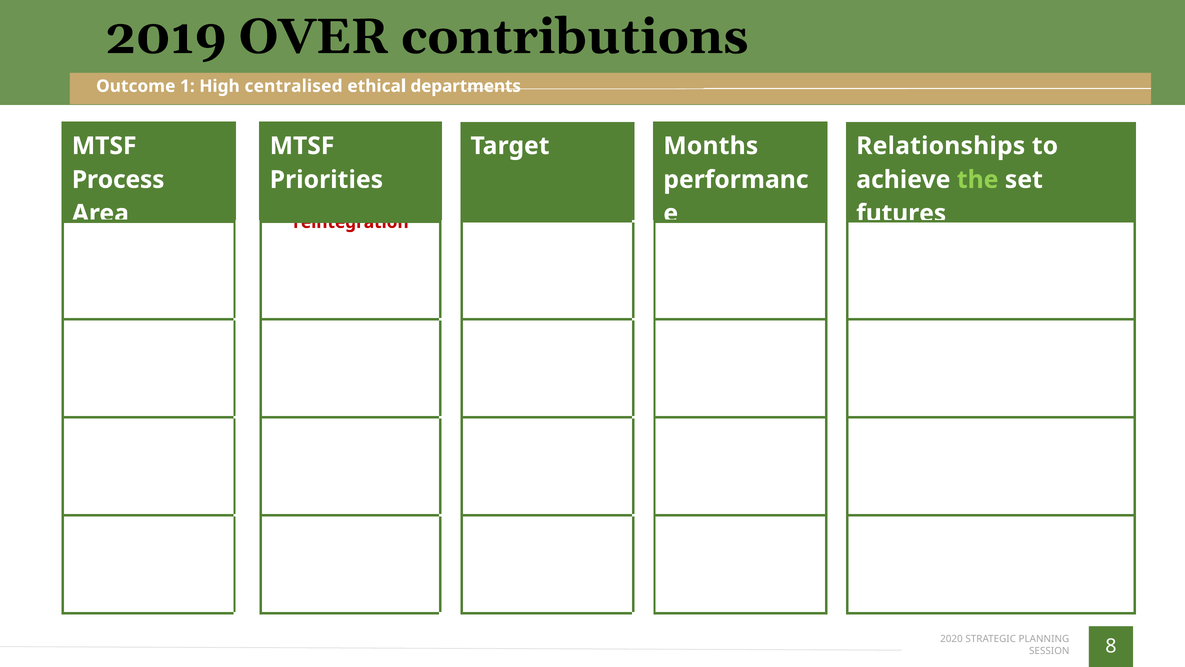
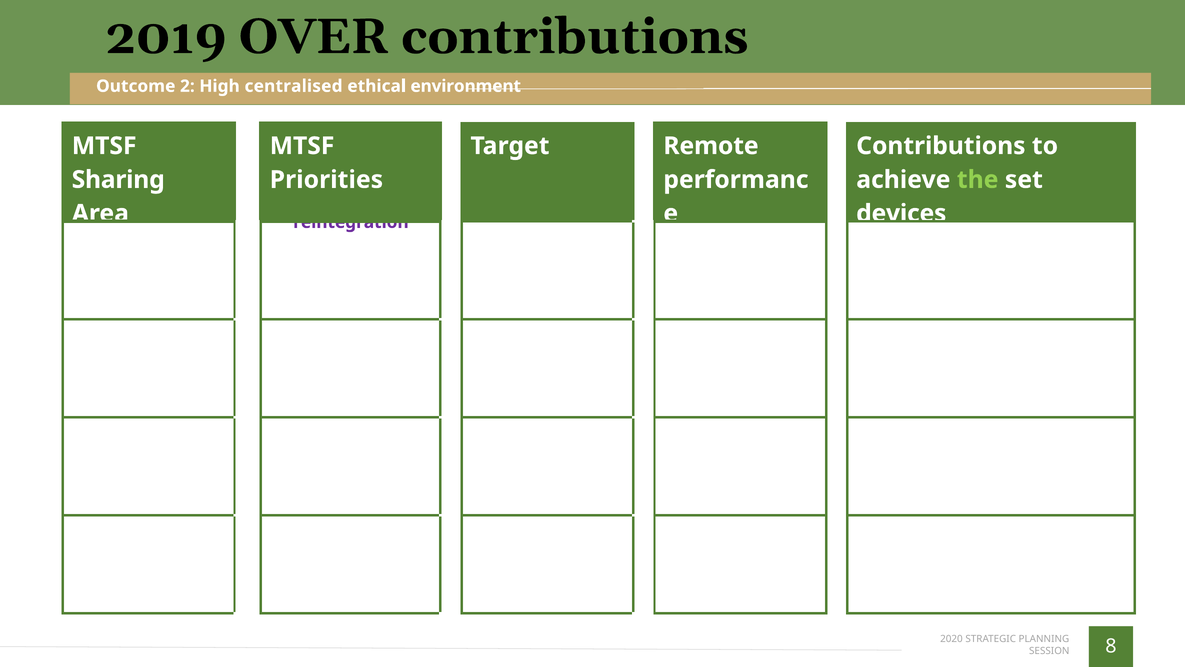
1: 1 -> 2
departments: departments -> environment
Months: Months -> Remote
Relationships at (941, 146): Relationships -> Contributions
Process: Process -> Sharing
futures: futures -> devices
reintegration colour: red -> purple
